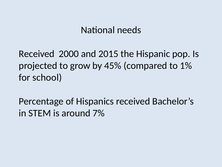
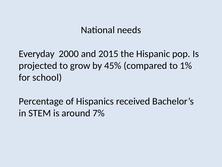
Received at (37, 54): Received -> Everyday
